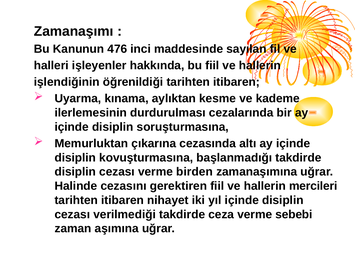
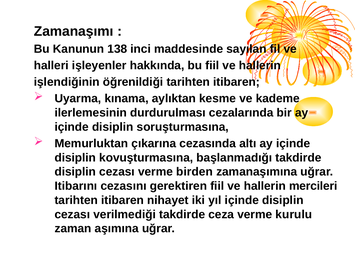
476: 476 -> 138
Halinde: Halinde -> Itibarını
sebebi: sebebi -> kurulu
